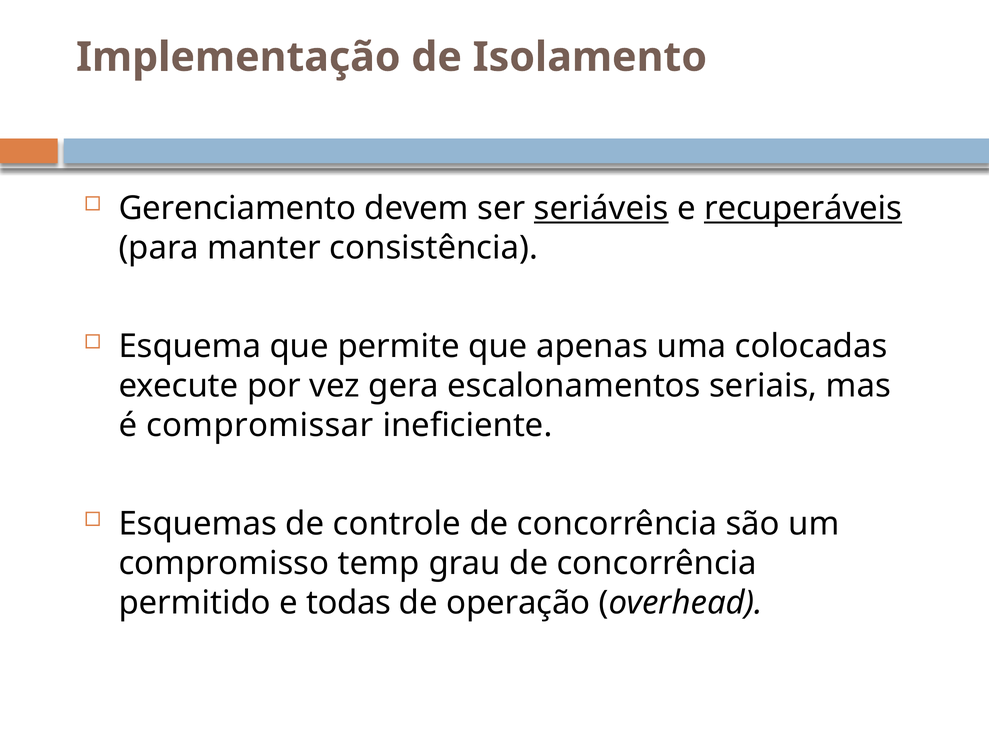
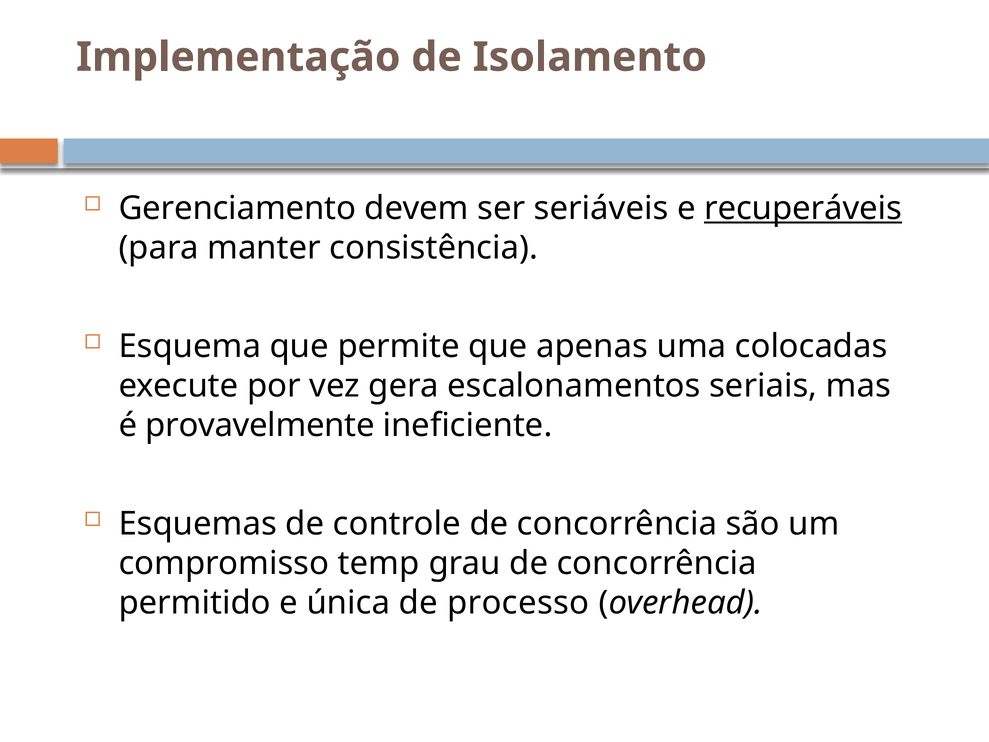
seriáveis underline: present -> none
compromissar: compromissar -> provavelmente
todas: todas -> única
operação: operação -> processo
